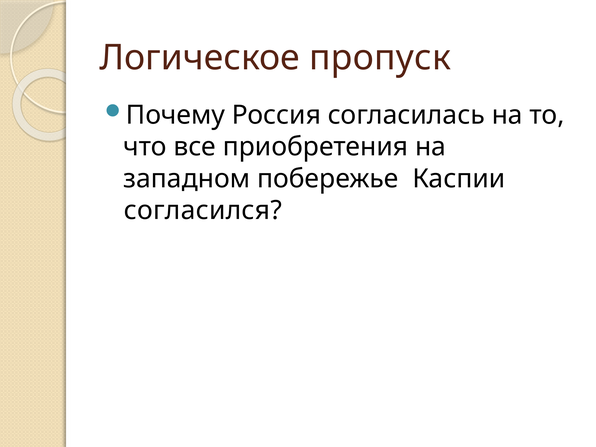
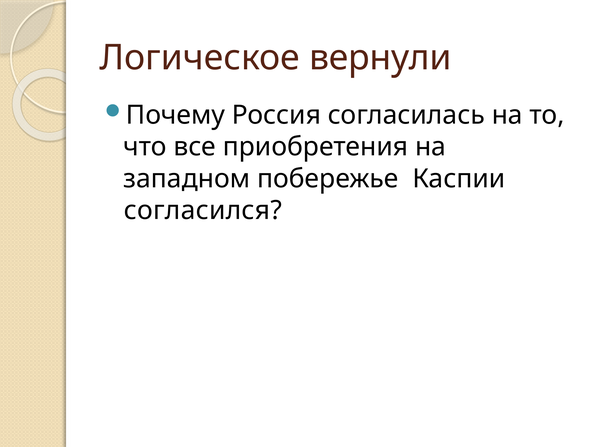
пропуск: пропуск -> вернули
